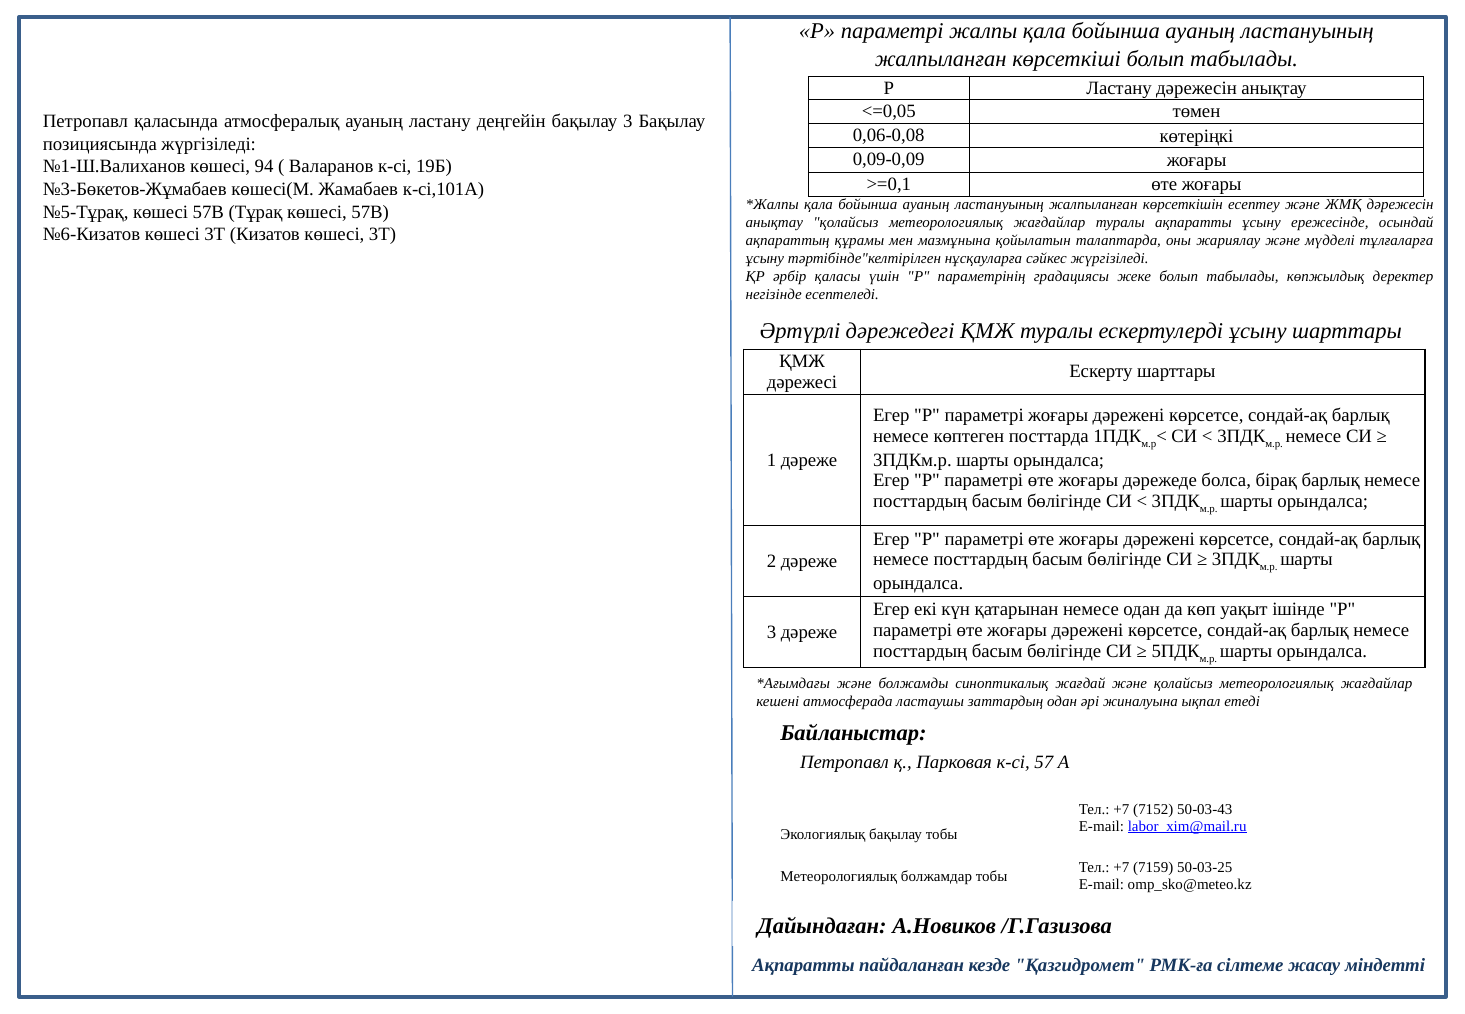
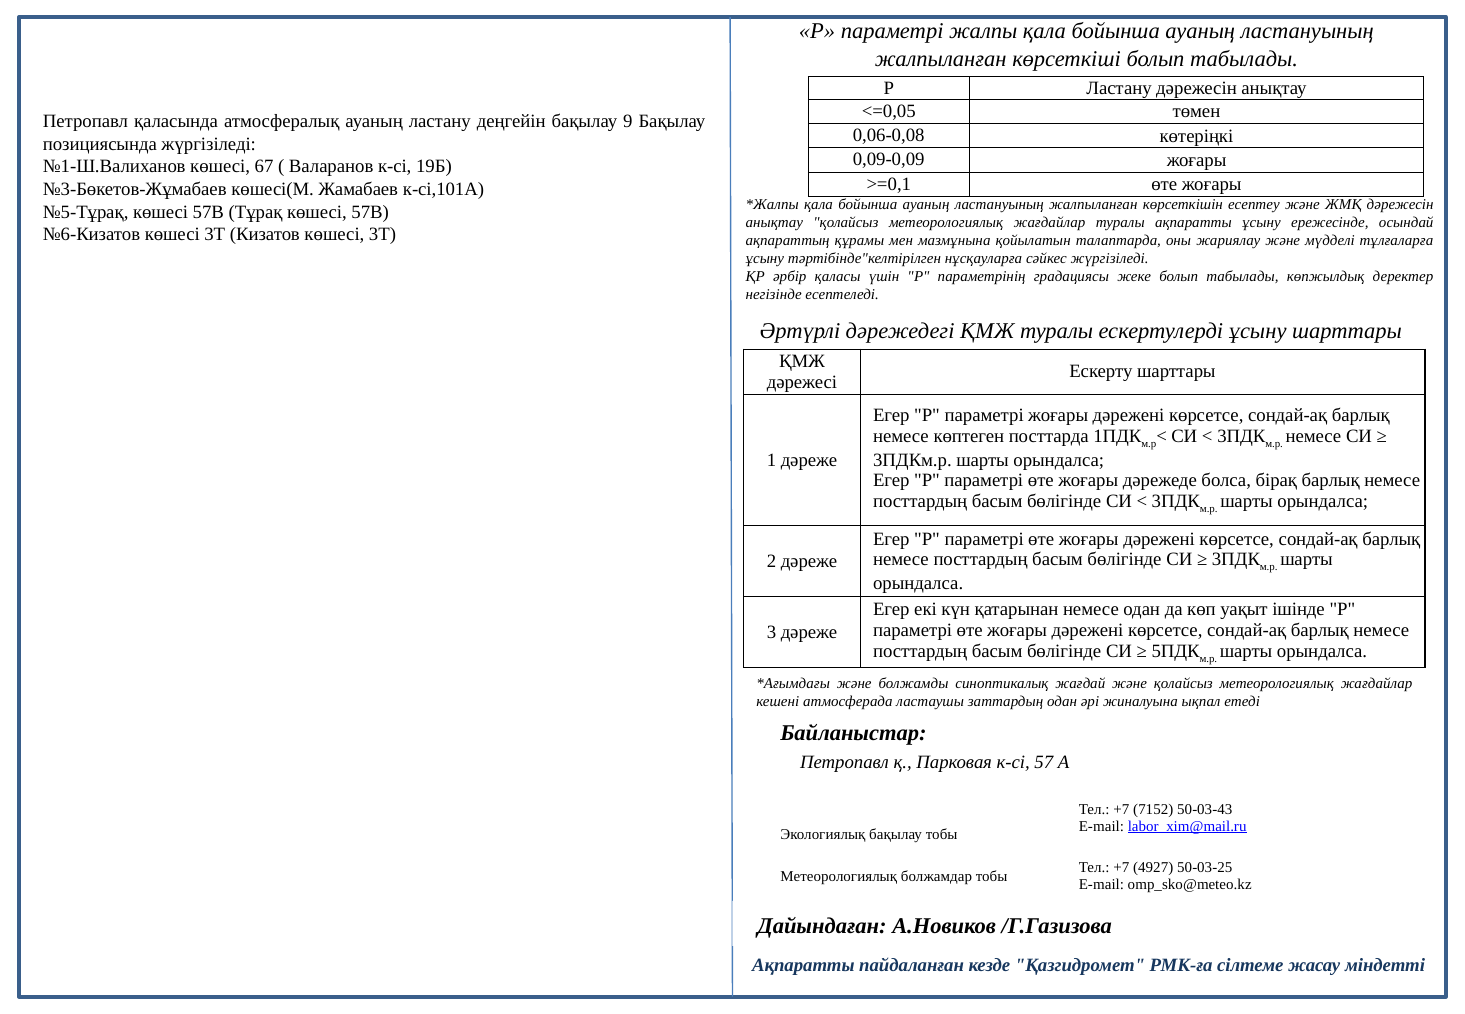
бақылау 3: 3 -> 9
94: 94 -> 67
7159: 7159 -> 4927
